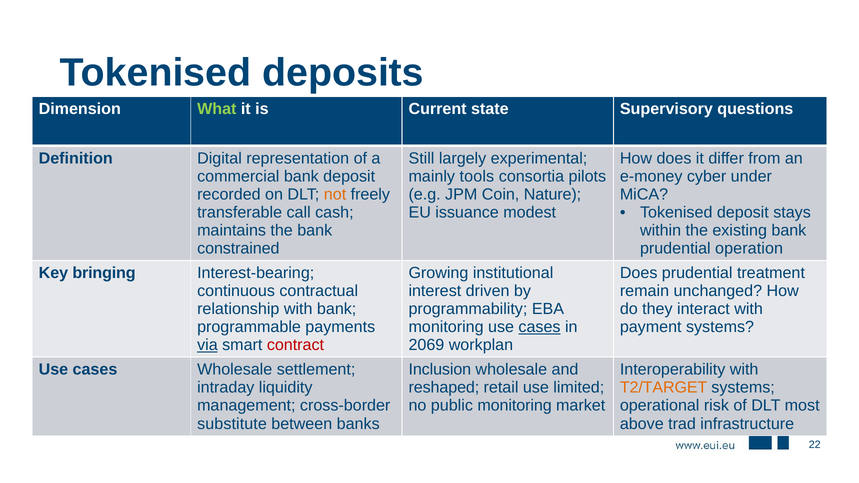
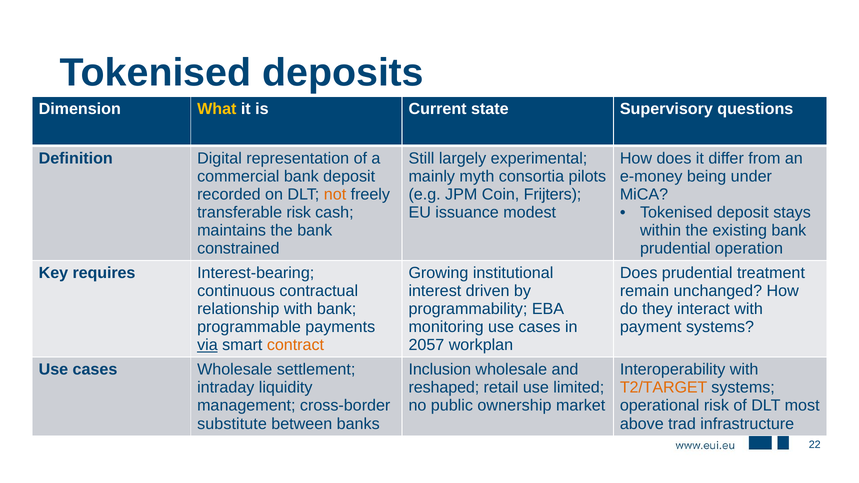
What colour: light green -> yellow
tools: tools -> myth
cyber: cyber -> being
Nature: Nature -> Frijters
transferable call: call -> risk
bringing: bringing -> requires
cases at (540, 327) underline: present -> none
contract colour: red -> orange
2069: 2069 -> 2057
public monitoring: monitoring -> ownership
